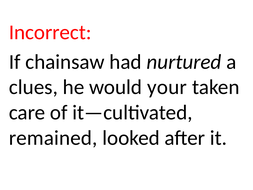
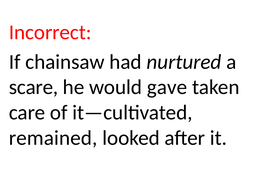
clues: clues -> scare
your: your -> gave
